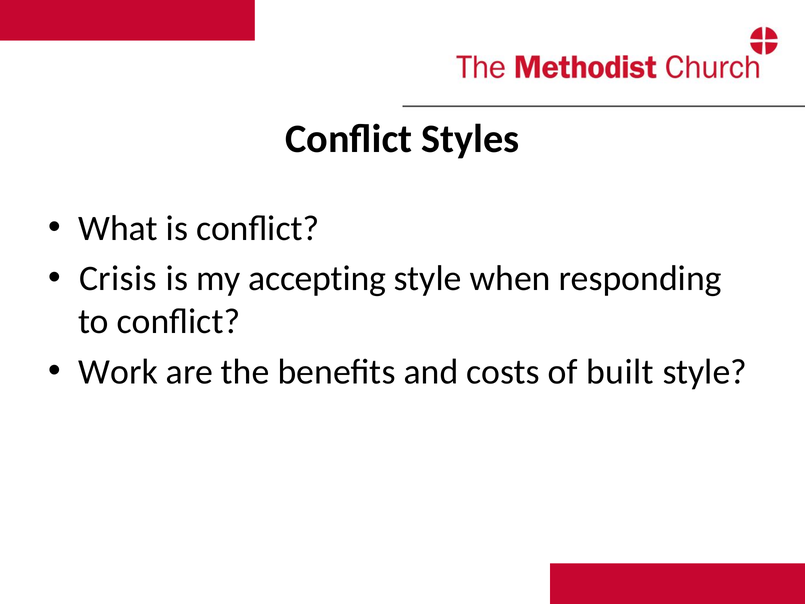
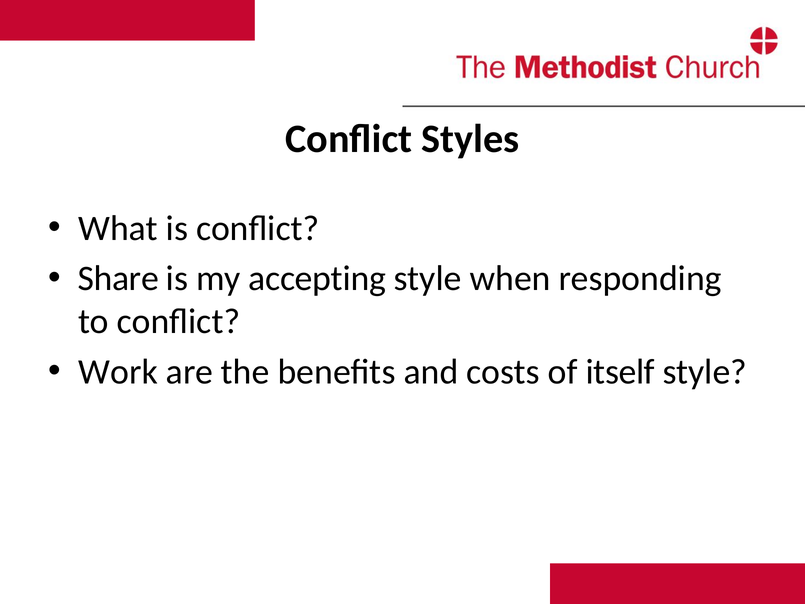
Crisis: Crisis -> Share
built: built -> itself
